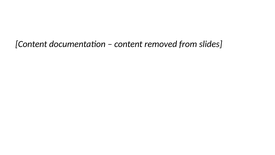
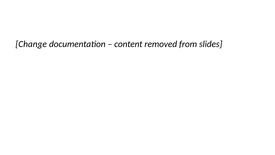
Content at (31, 44): Content -> Change
